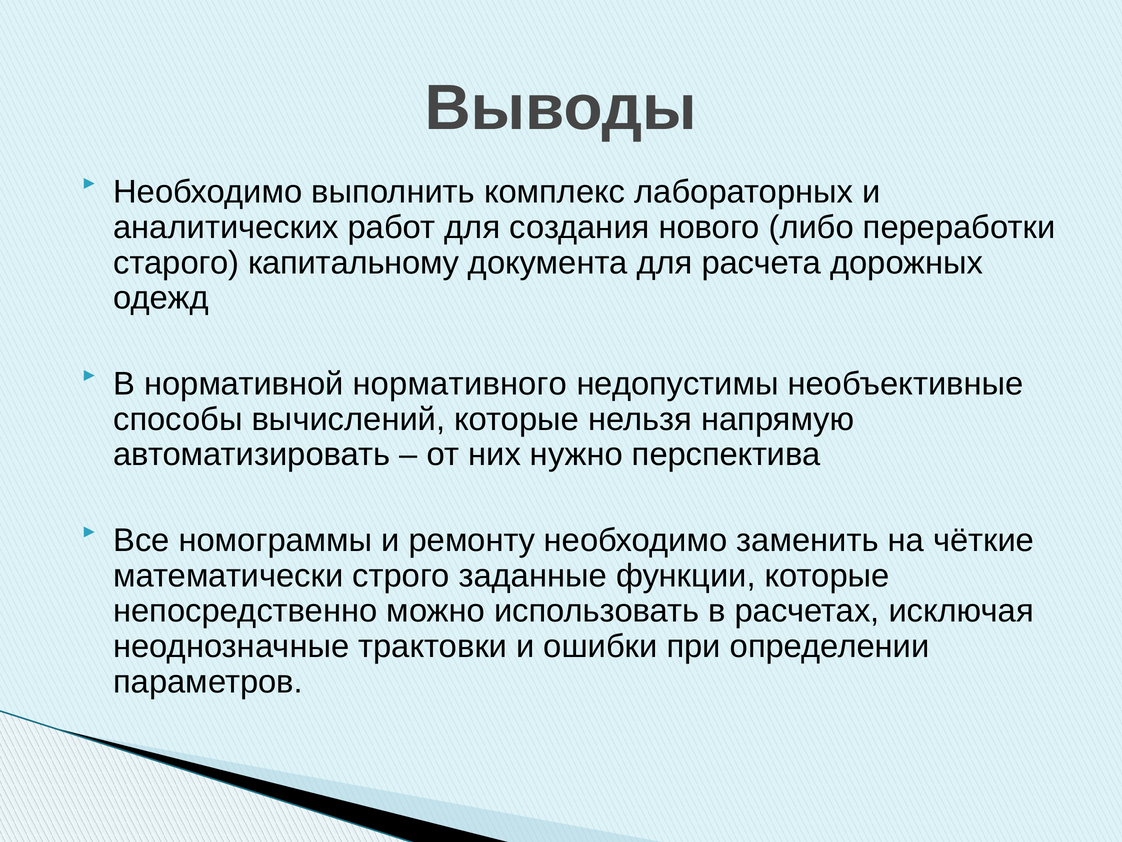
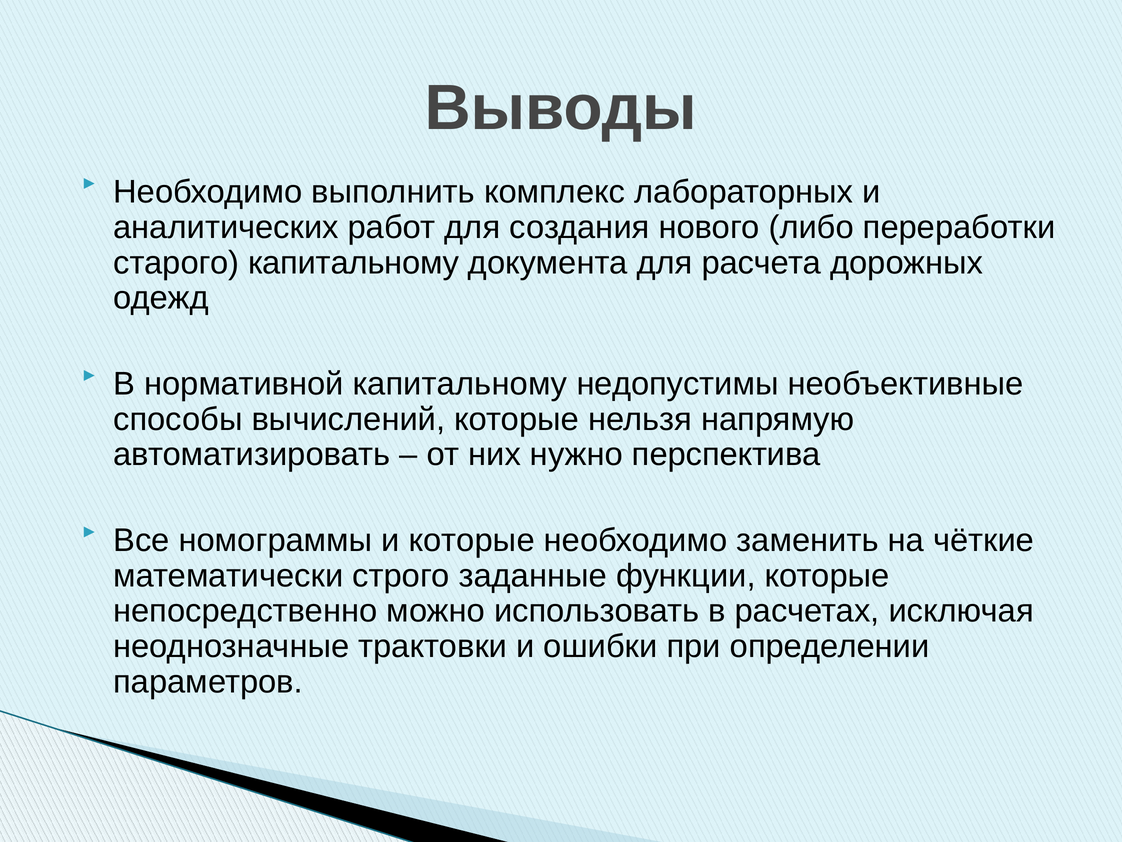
нормативной нормативного: нормативного -> капитальному
и ремонту: ремонту -> которые
